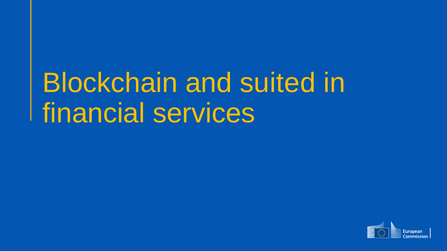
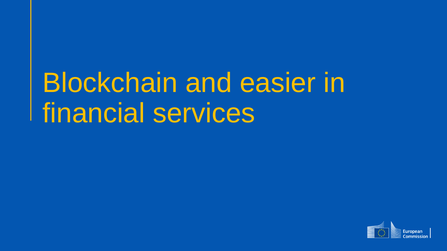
suited: suited -> easier
